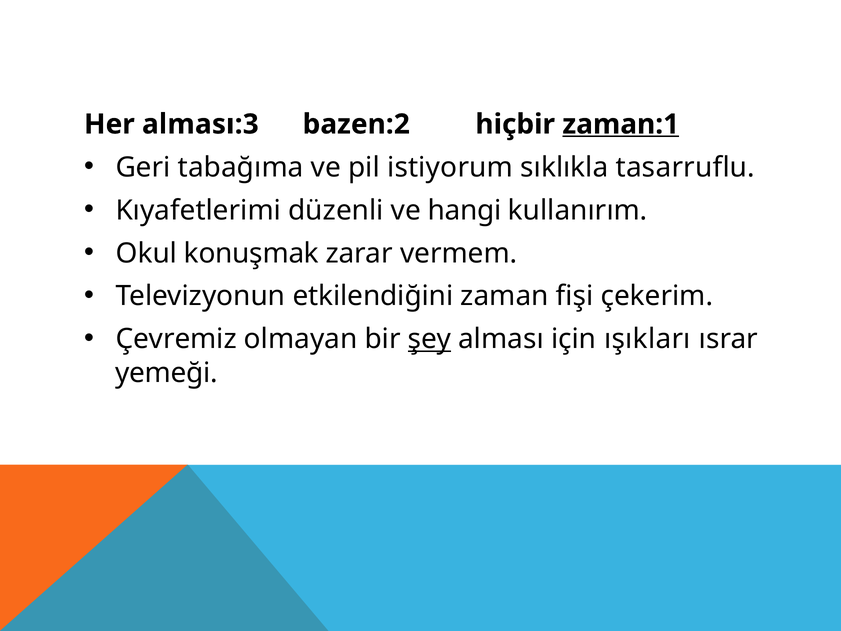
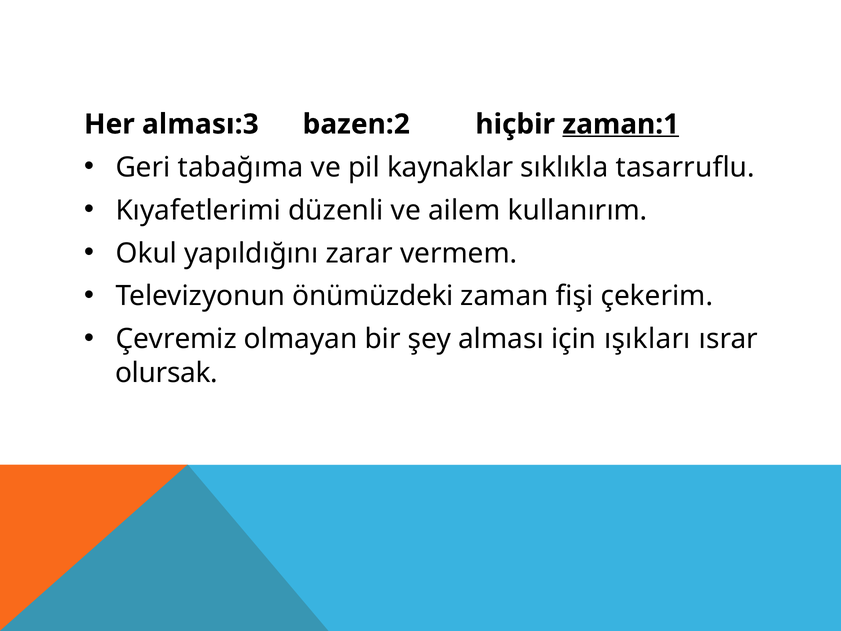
istiyorum: istiyorum -> kaynaklar
hangi: hangi -> ailem
konuşmak: konuşmak -> yapıldığını
etkilendiğini: etkilendiğini -> önümüzdeki
şey underline: present -> none
yemeği: yemeği -> olursak
